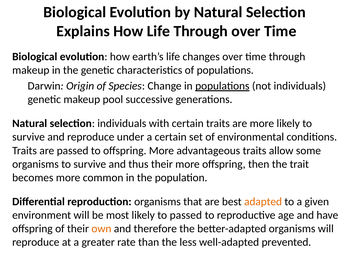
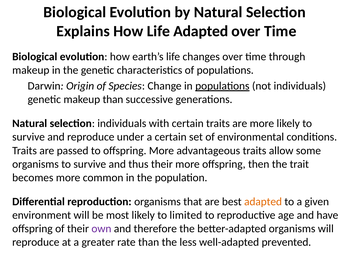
Life Through: Through -> Adapted
makeup pool: pool -> than
to passed: passed -> limited
own colour: orange -> purple
